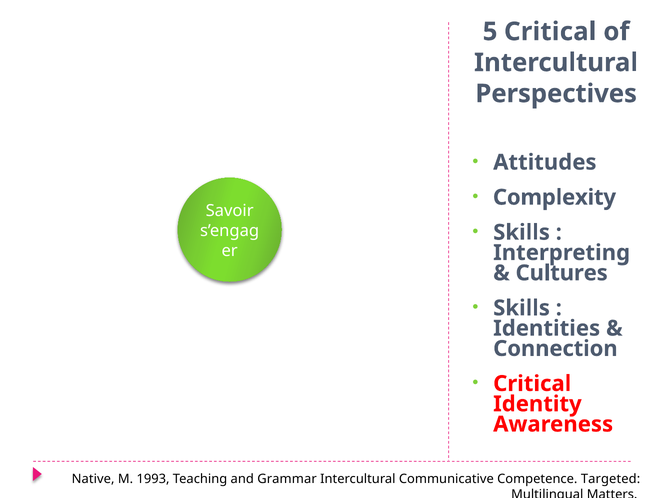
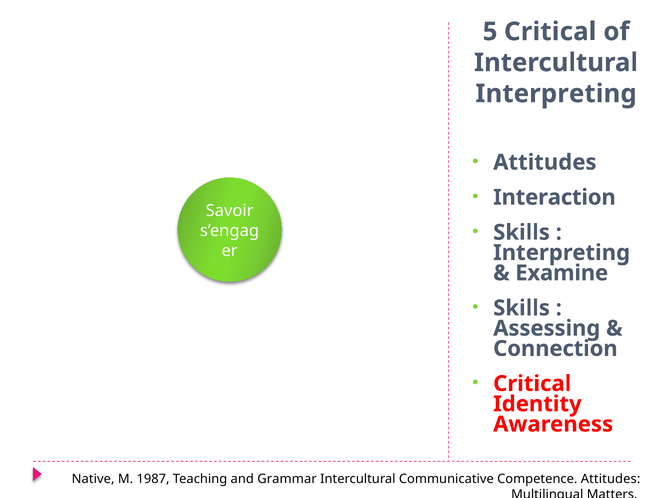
Perspectives at (556, 94): Perspectives -> Interpreting
Complexity: Complexity -> Interaction
Cultures: Cultures -> Examine
Identities: Identities -> Assessing
1993: 1993 -> 1987
Competence Targeted: Targeted -> Attitudes
